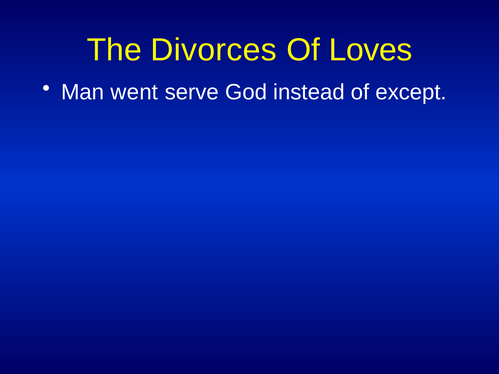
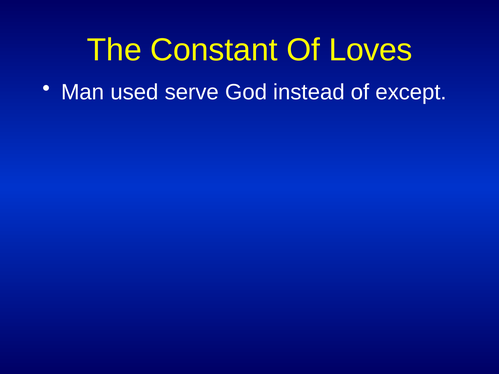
Divorces: Divorces -> Constant
went: went -> used
